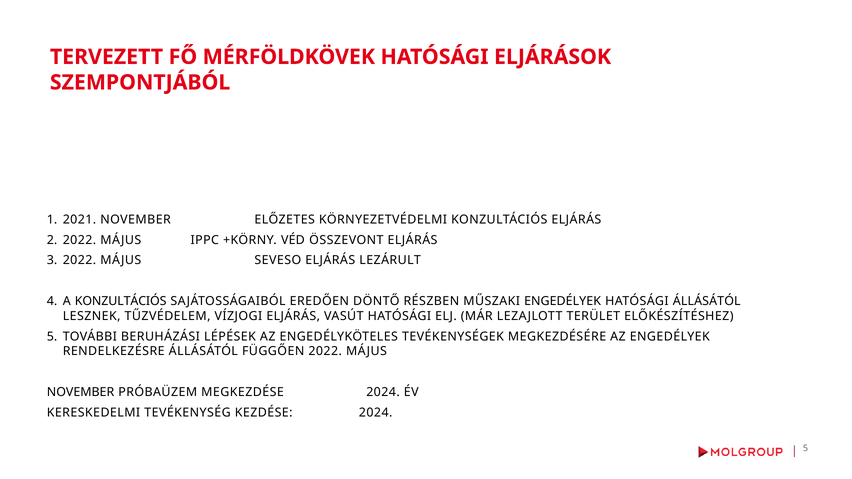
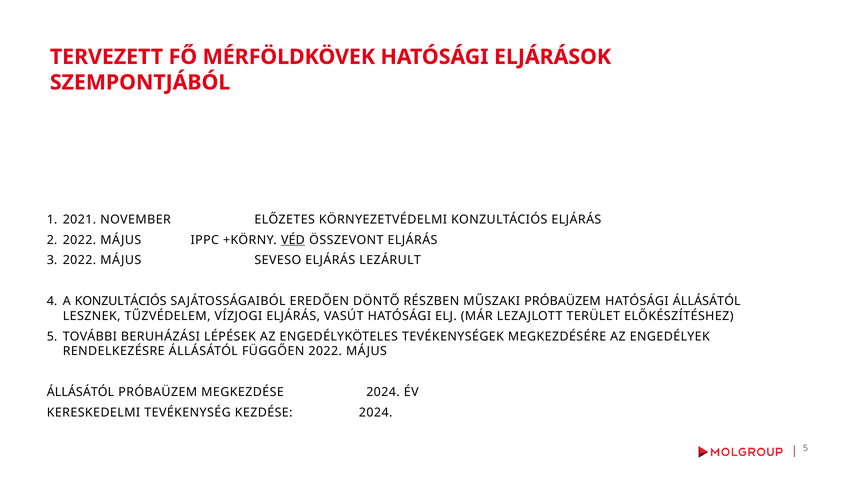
VÉD underline: none -> present
MŰSZAKI ENGEDÉLYEK: ENGEDÉLYEK -> PRÓBAÜZEM
NOVEMBER at (81, 392): NOVEMBER -> ÁLLÁSÁTÓL
